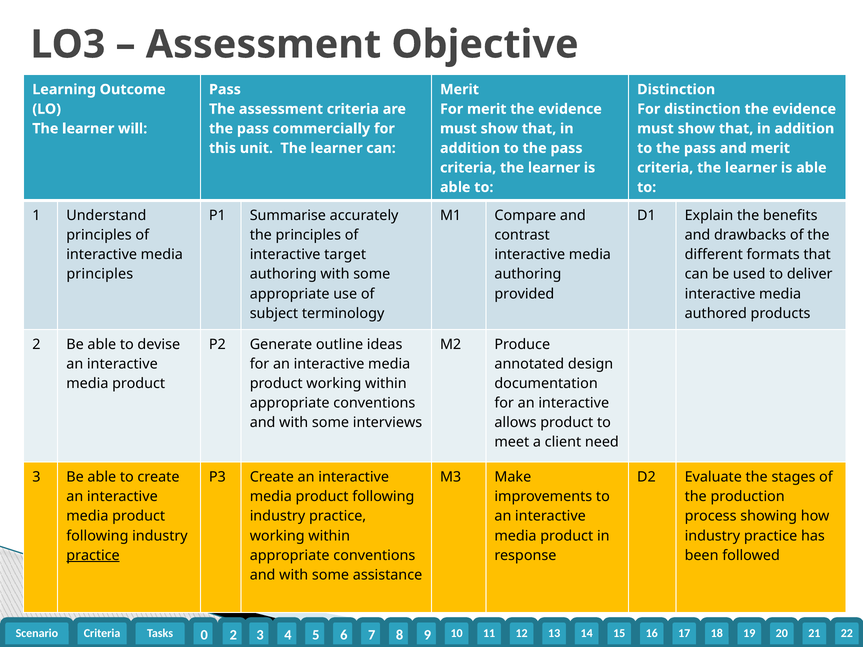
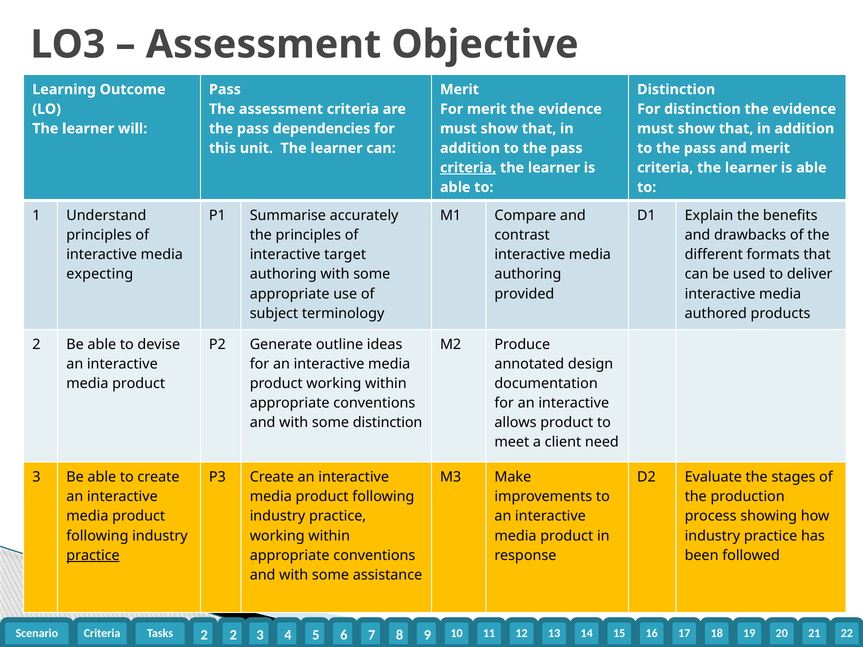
commercially: commercially -> dependencies
criteria at (468, 168) underline: none -> present
principles at (100, 274): principles -> expecting
some interviews: interviews -> distinction
0 at (204, 635): 0 -> 2
